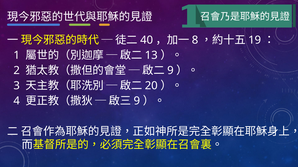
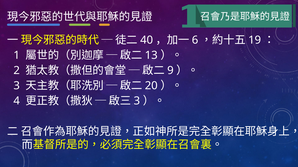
8: 8 -> 6
9 at (137, 101): 9 -> 3
